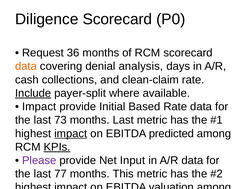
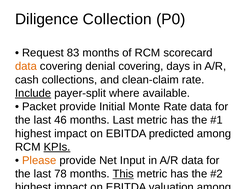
Diligence Scorecard: Scorecard -> Collection
Request 36: 36 -> 83
denial analysis: analysis -> covering
Impact at (39, 107): Impact -> Packet
Based: Based -> Monte
73: 73 -> 46
impact at (71, 134) underline: present -> none
Please at (39, 160) colour: purple -> orange
77: 77 -> 78
This at (123, 174) underline: none -> present
